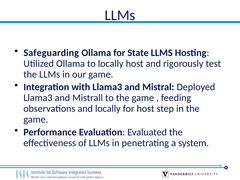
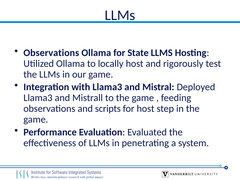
Safeguarding at (51, 53): Safeguarding -> Observations
and locally: locally -> scripts
